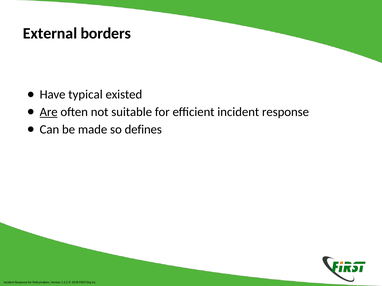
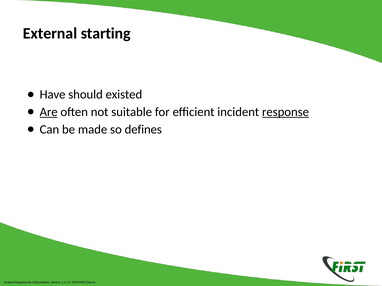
borders: borders -> starting
typical: typical -> should
response at (286, 112) underline: none -> present
